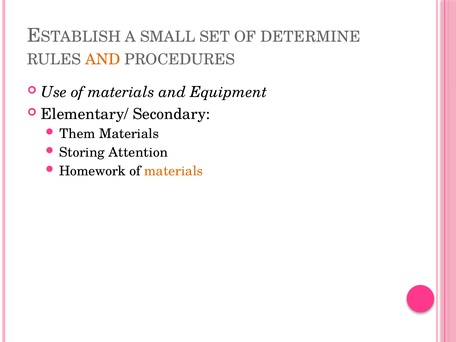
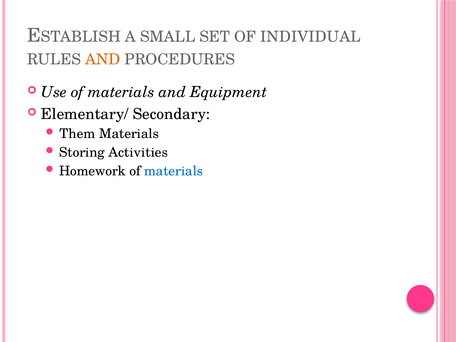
DETERMINE: DETERMINE -> INDIVIDUAL
Attention: Attention -> Activities
materials at (174, 171) colour: orange -> blue
